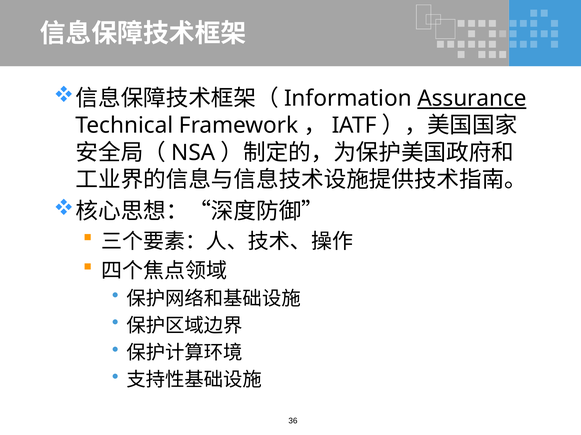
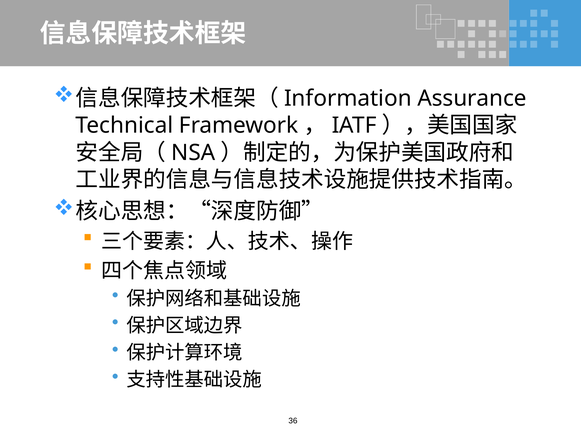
Assurance underline: present -> none
